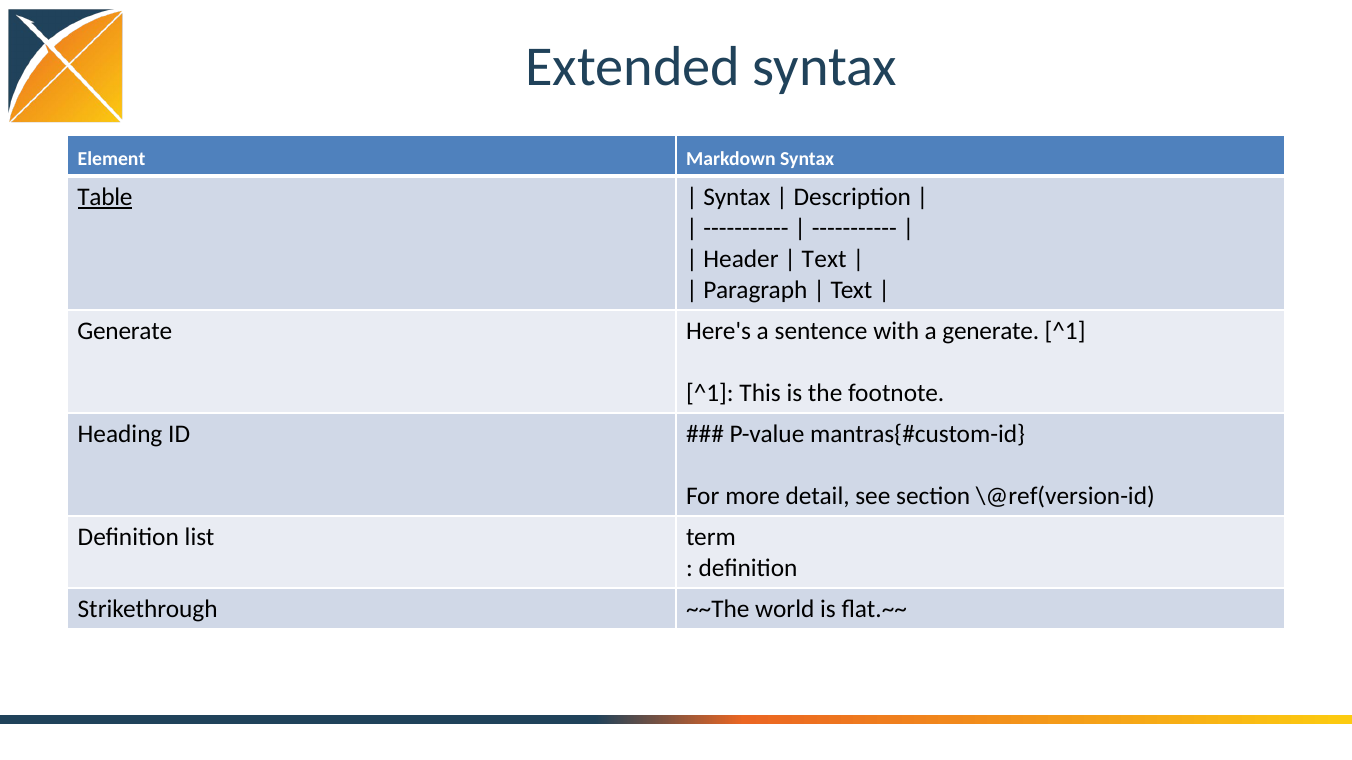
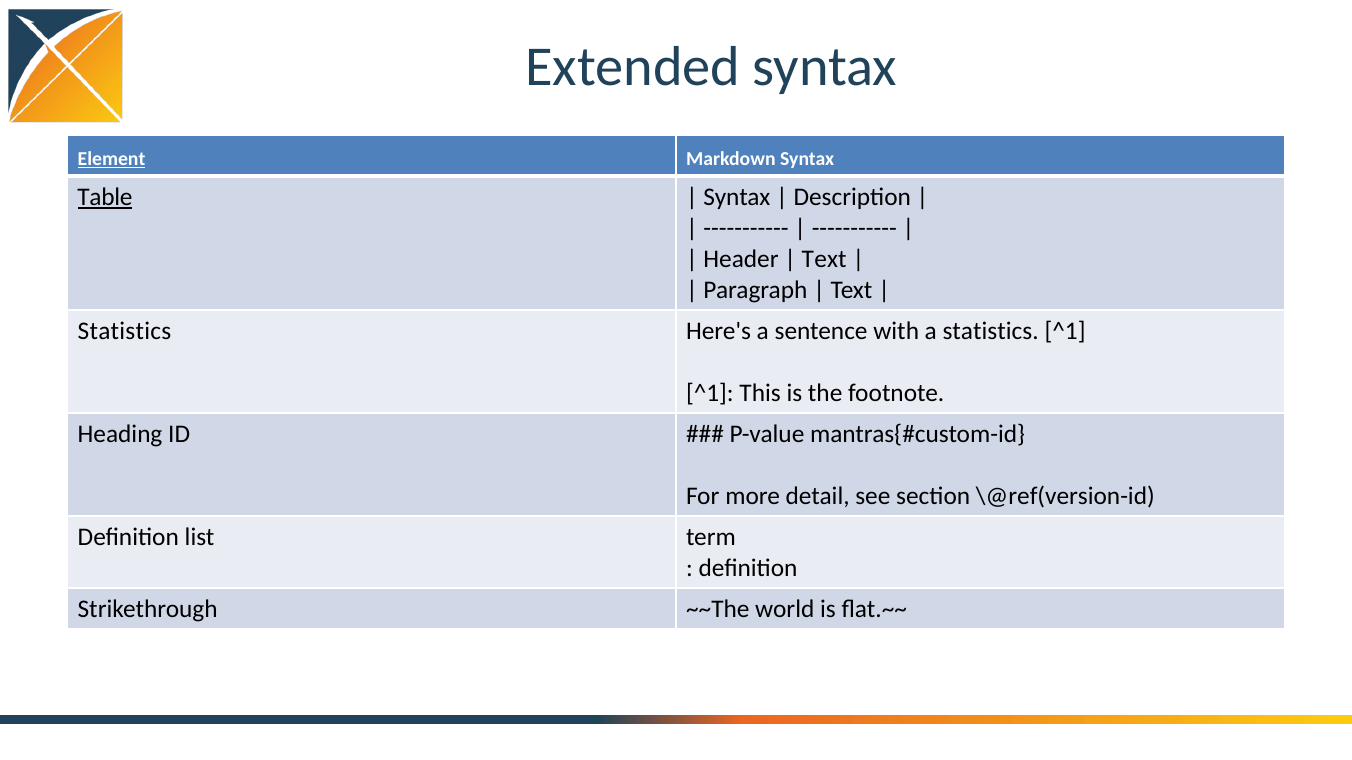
Element underline: none -> present
Generate at (125, 331): Generate -> Statistics
a generate: generate -> statistics
